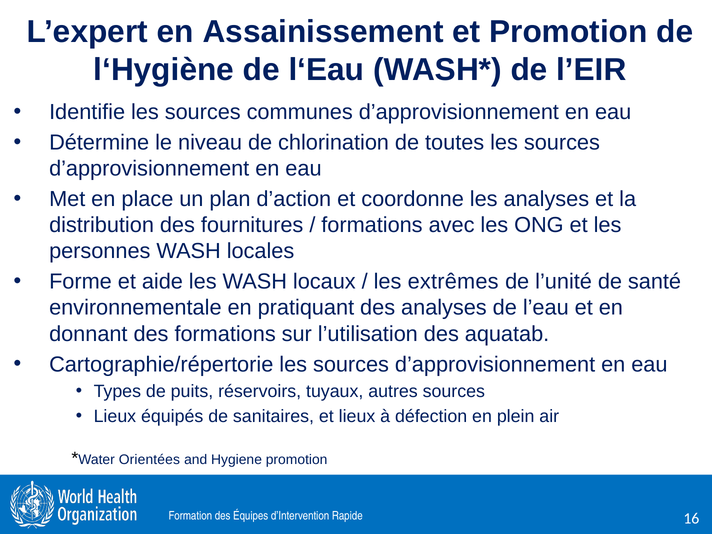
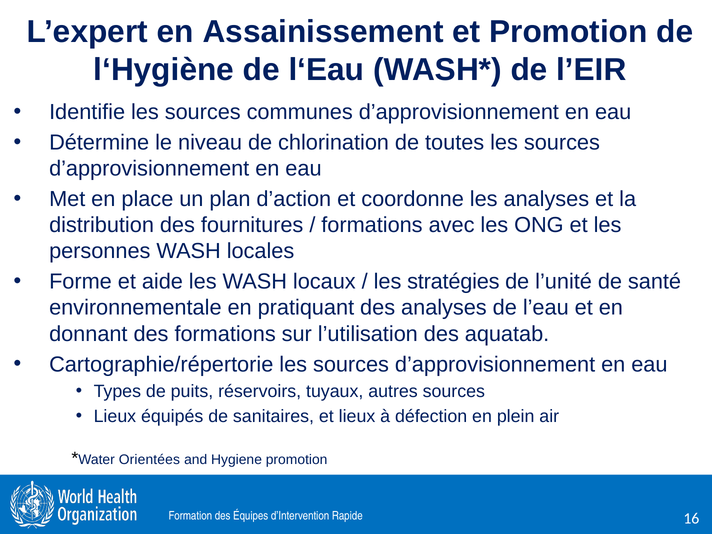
extrêmes: extrêmes -> stratégies
